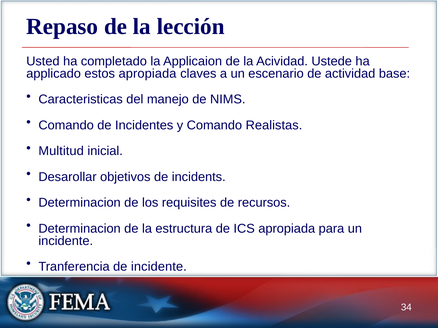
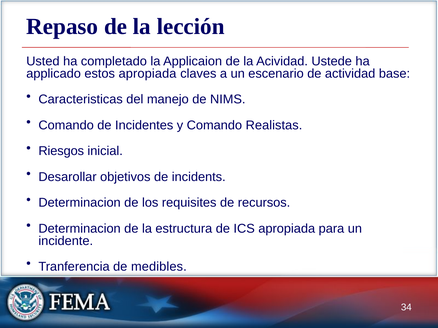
Multitud: Multitud -> Riesgos
de incidente: incidente -> medibles
